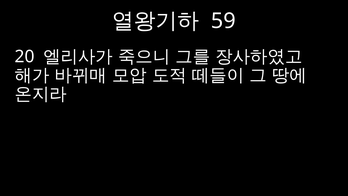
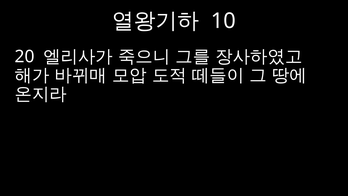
59: 59 -> 10
